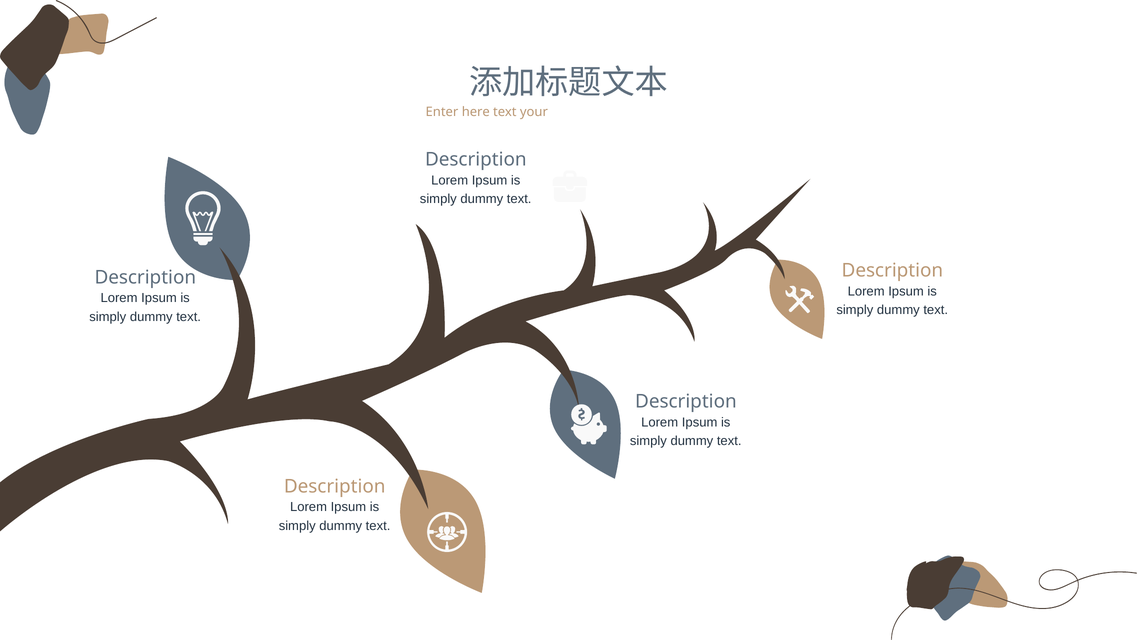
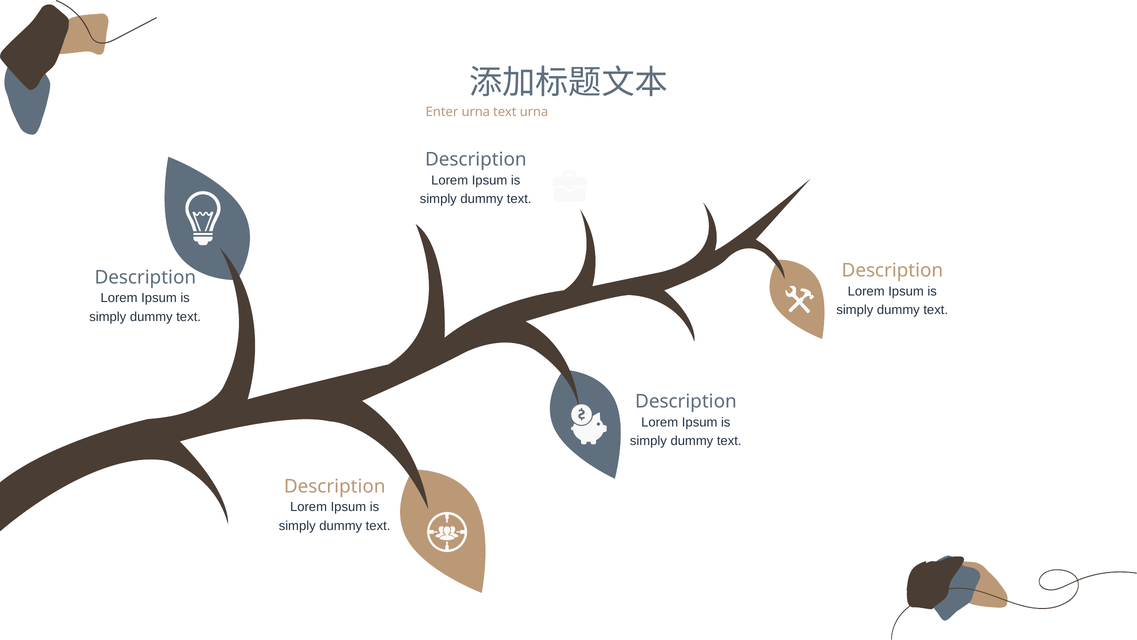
Enter here: here -> urna
text your: your -> urna
